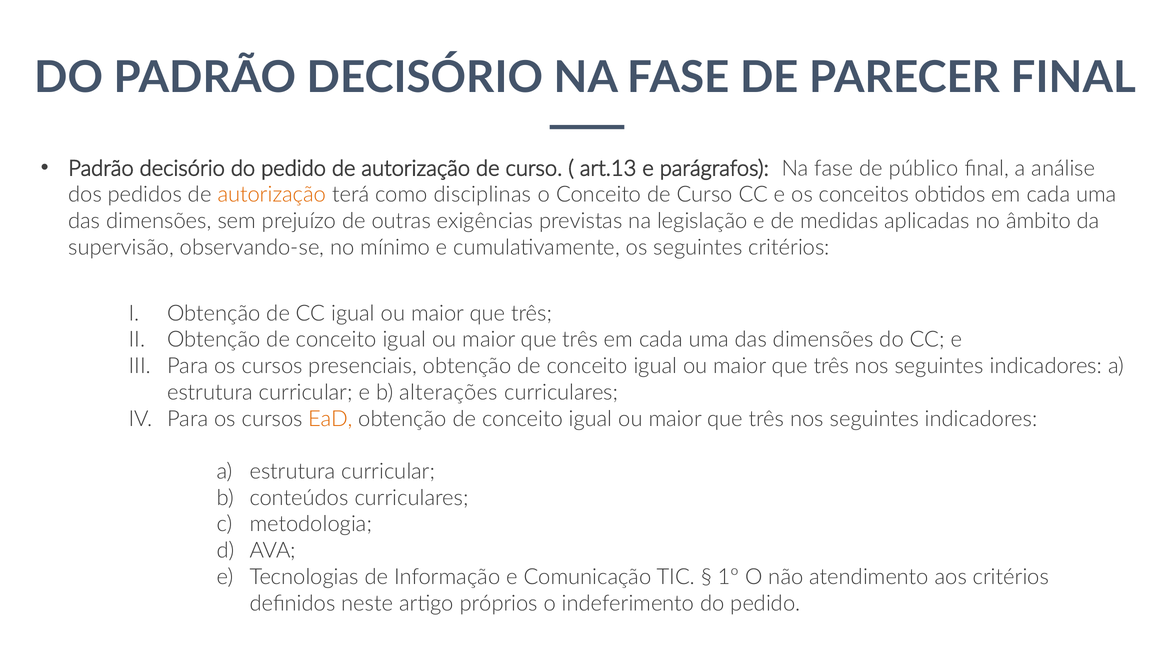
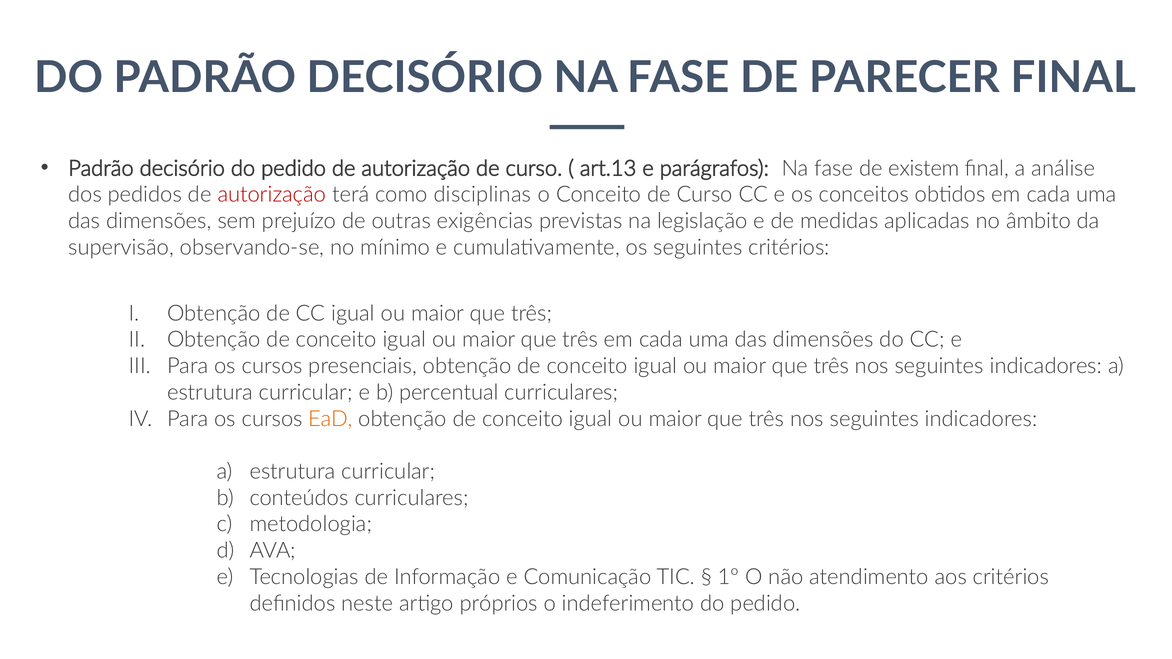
público: público -> existem
autorização at (272, 195) colour: orange -> red
alterações: alterações -> percentual
